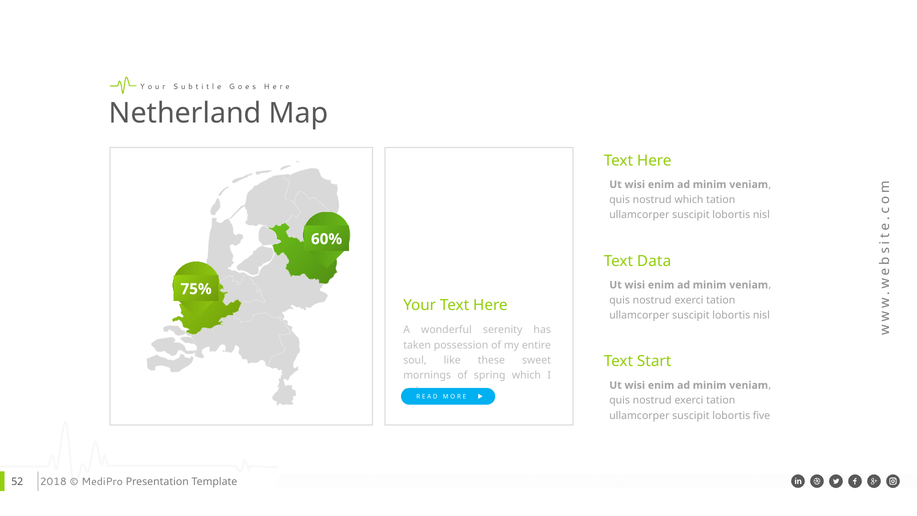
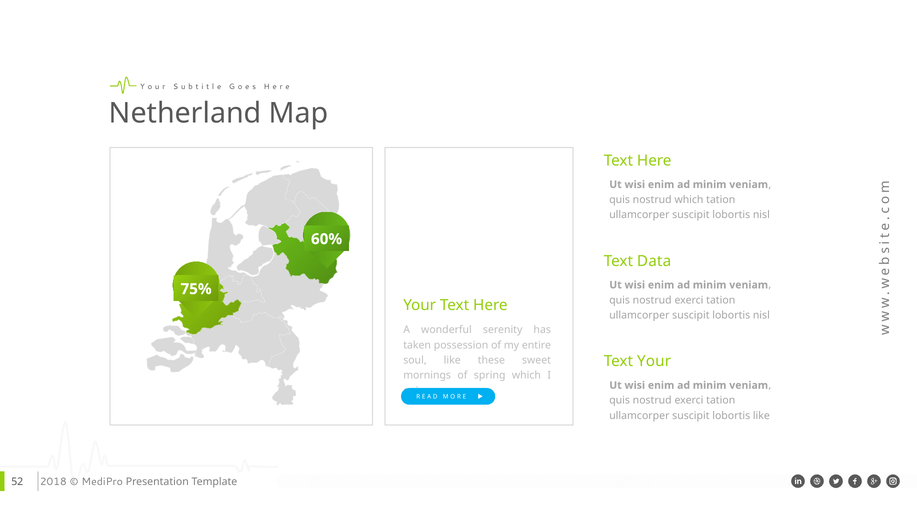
Text Start: Start -> Your
lobortis five: five -> like
